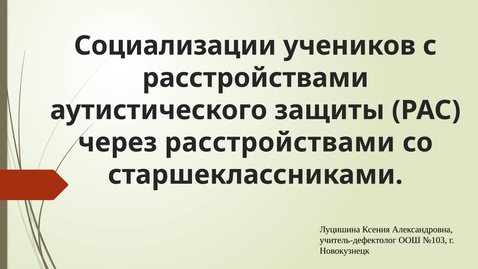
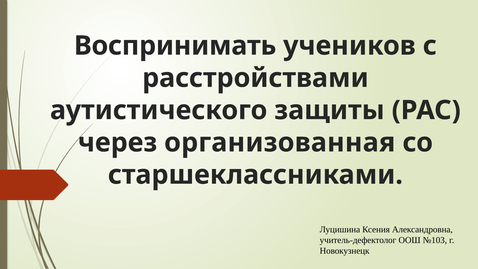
Социализации: Социализации -> Воспринимать
через расстройствами: расстройствами -> организованная
